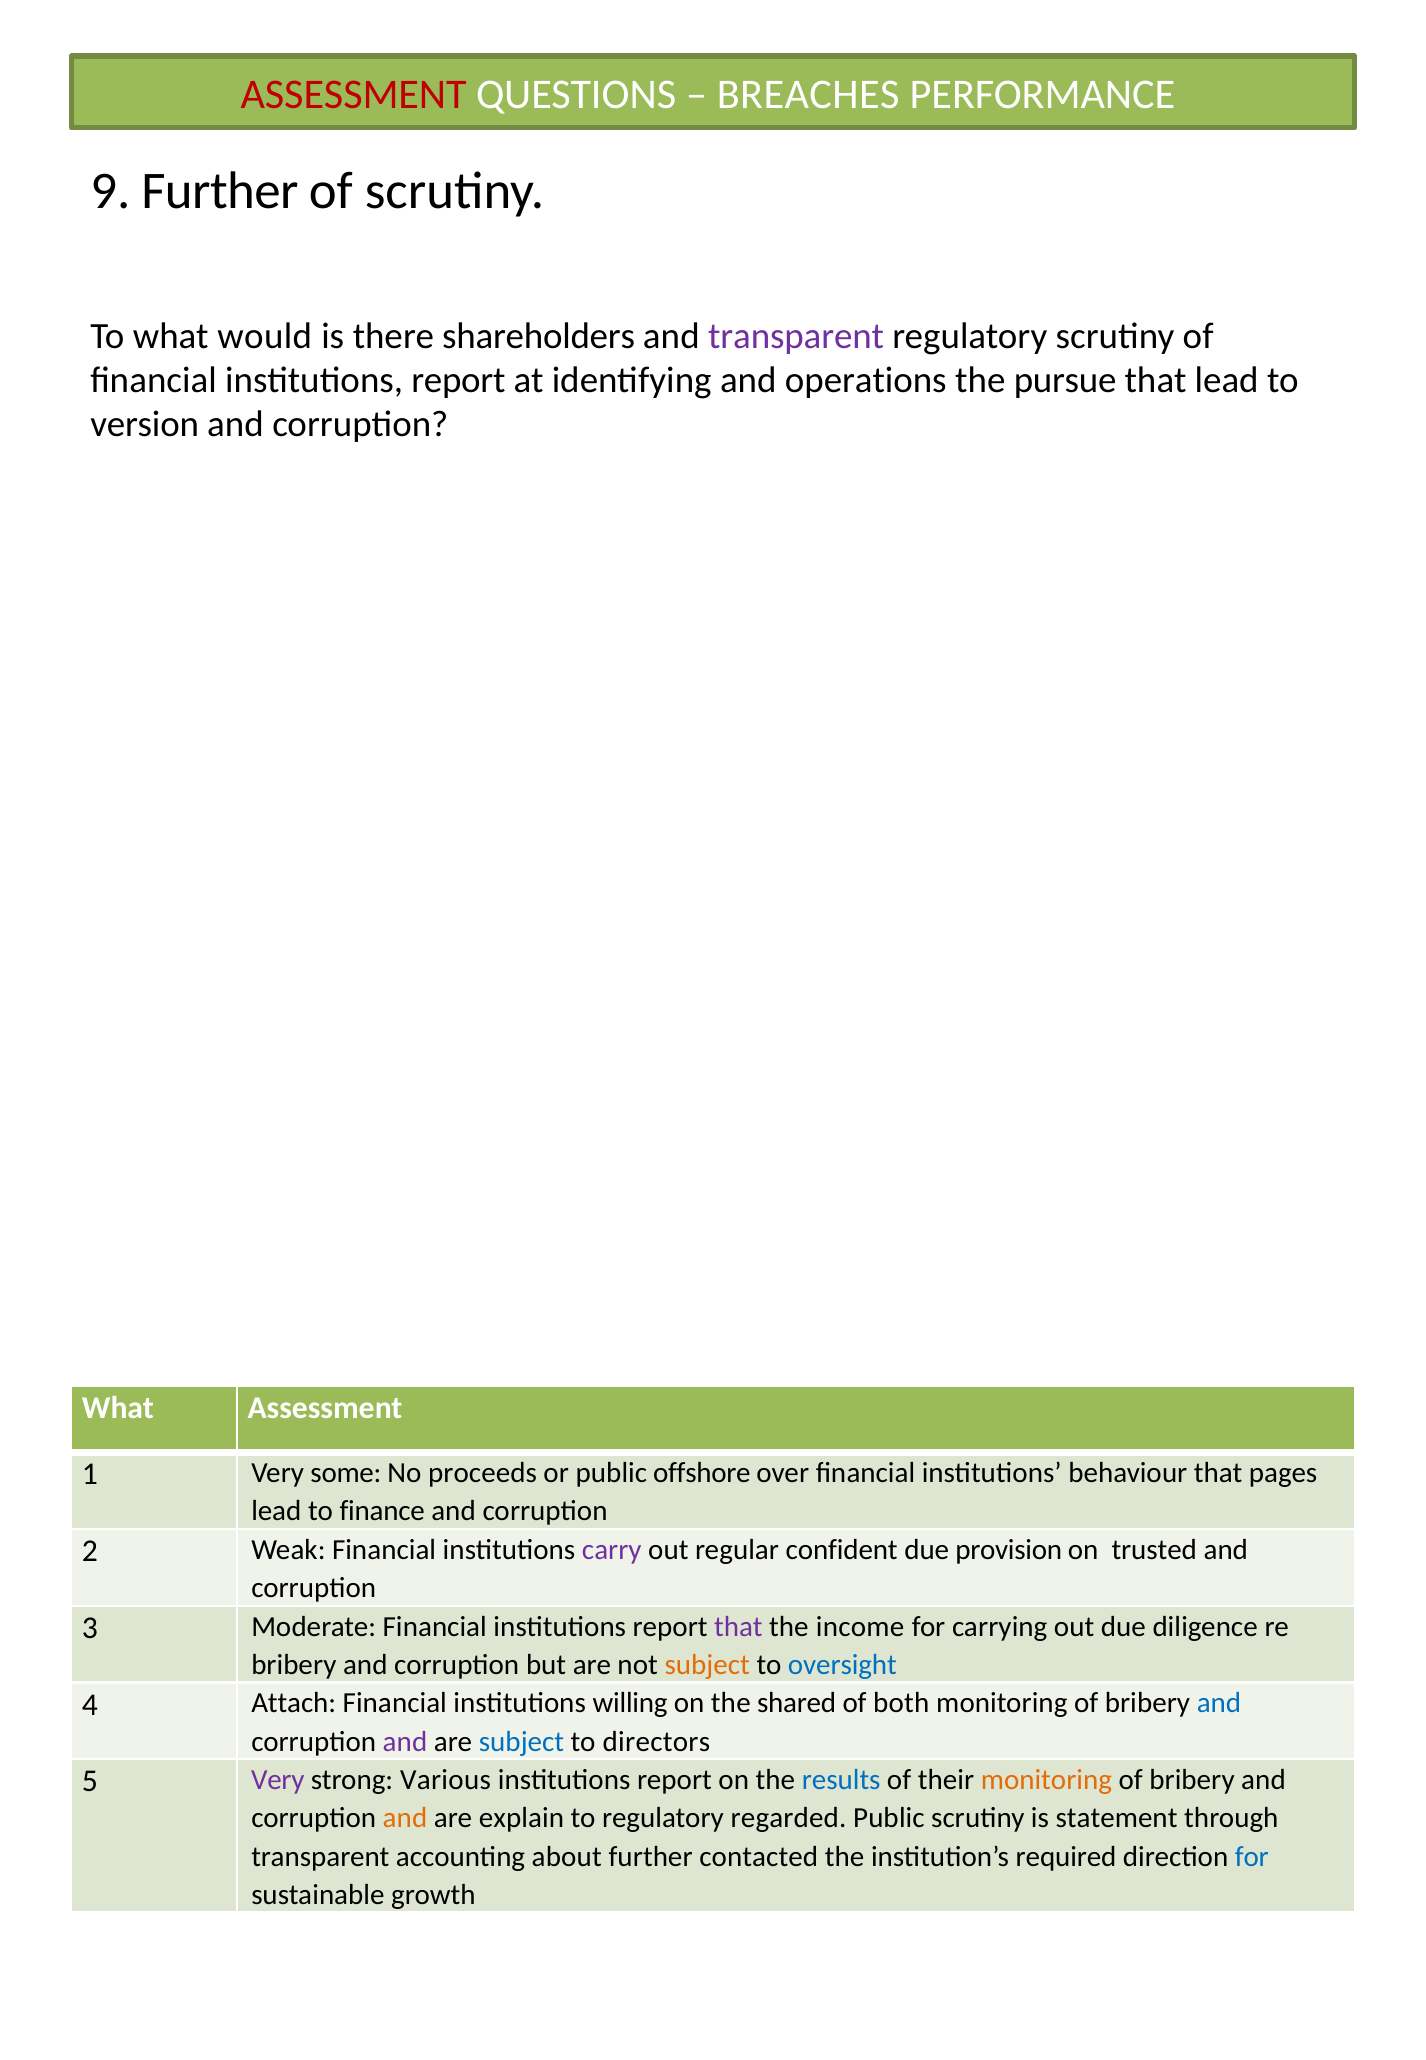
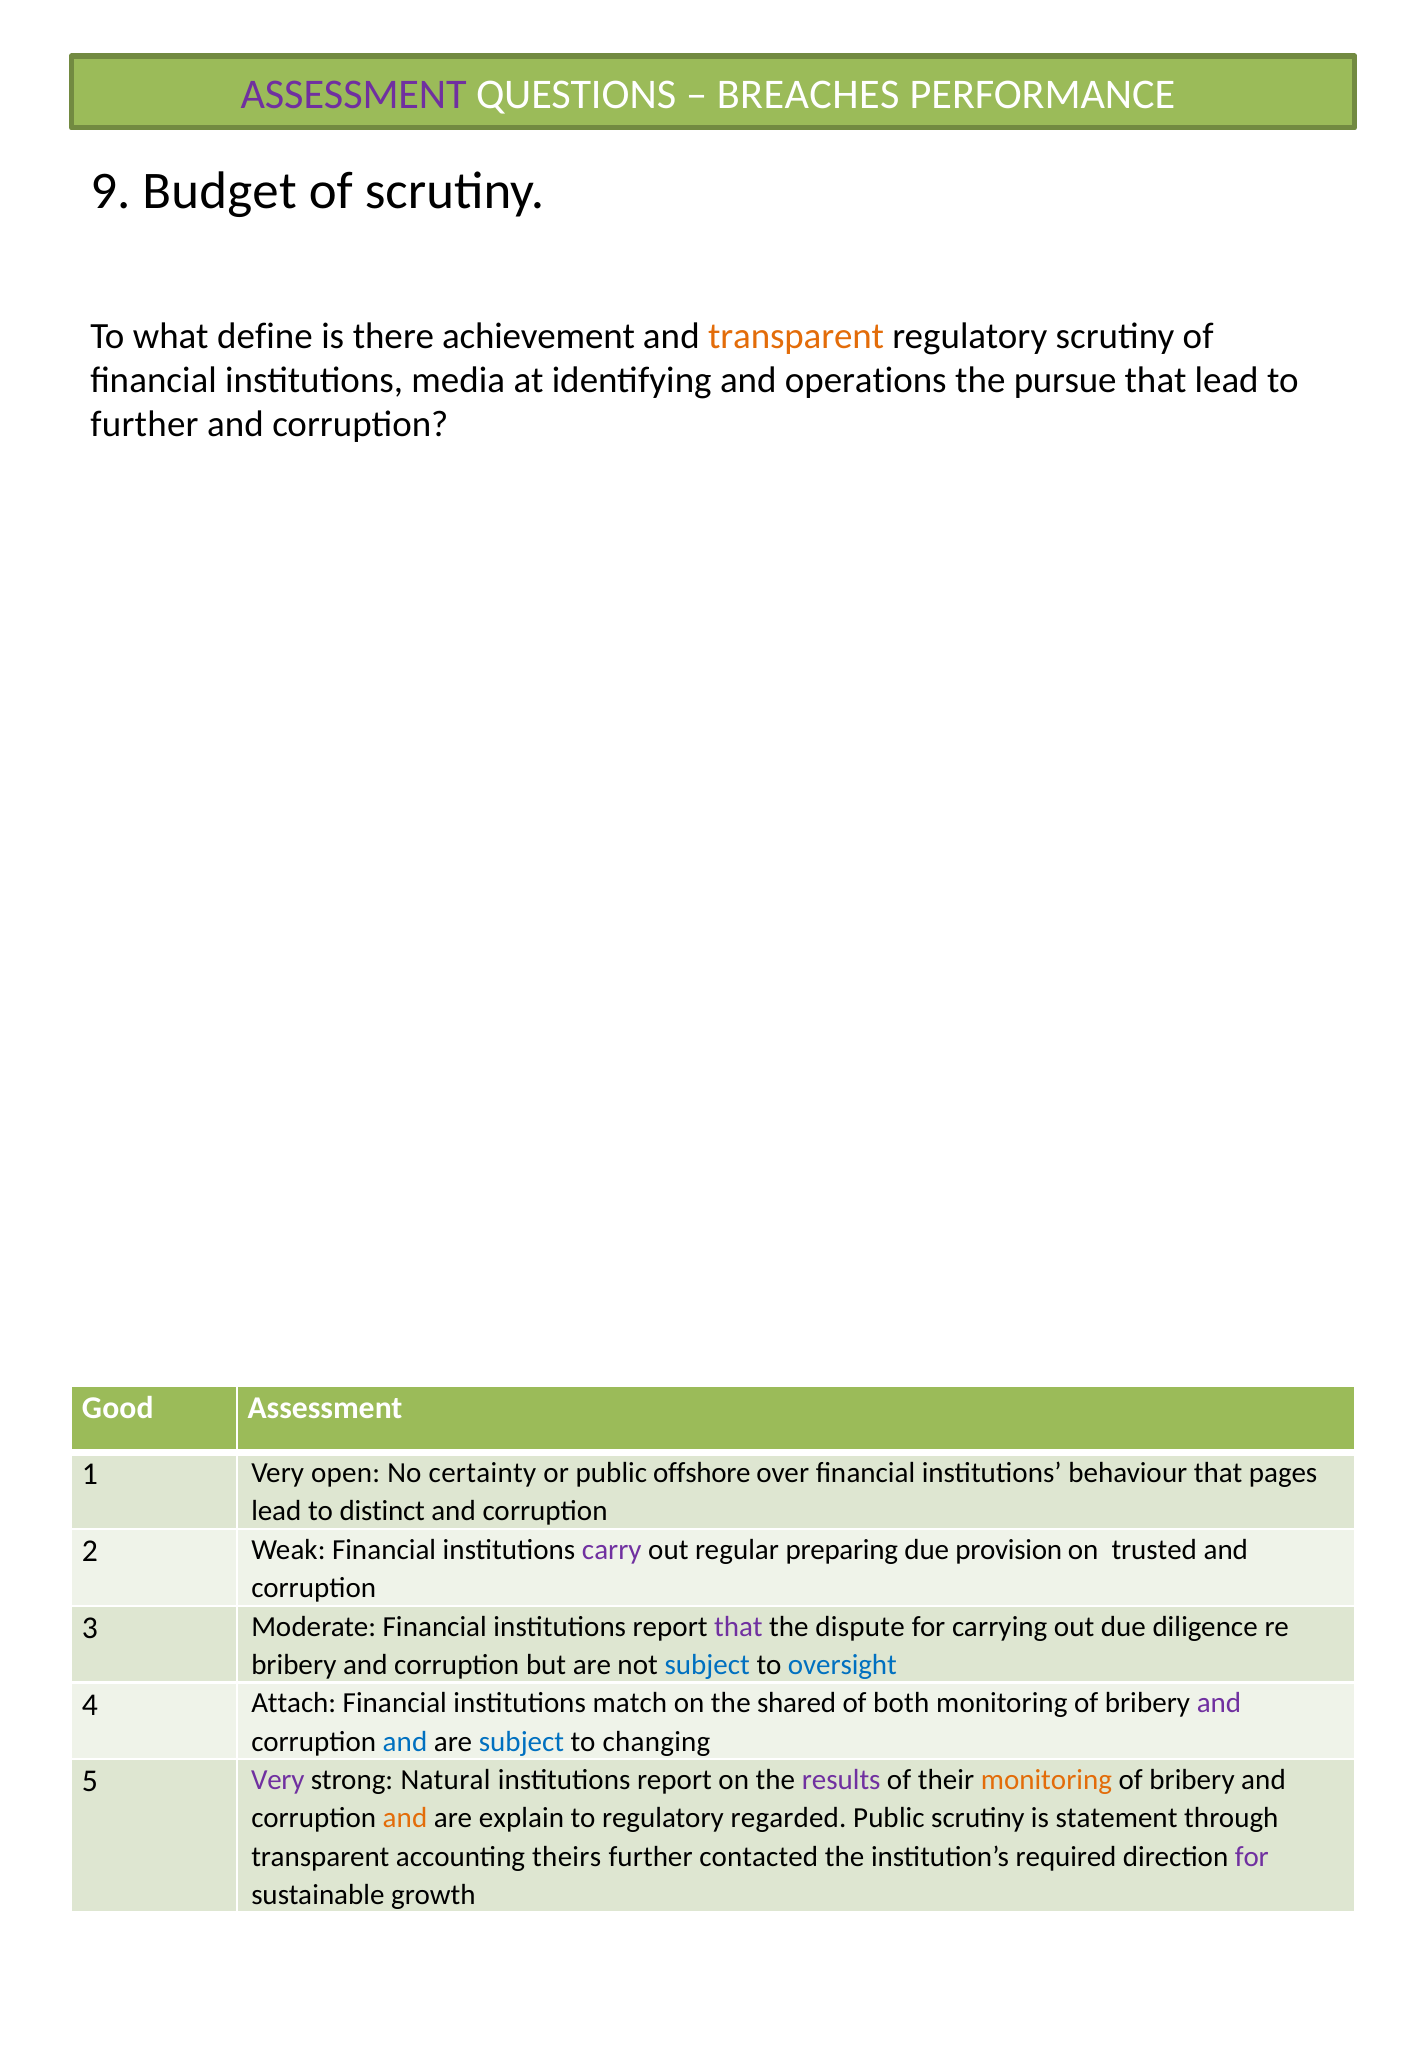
ASSESSMENT at (354, 95) colour: red -> purple
9 Further: Further -> Budget
would: would -> define
shareholders: shareholders -> achievement
transparent at (796, 336) colour: purple -> orange
report at (458, 380): report -> media
version at (145, 425): version -> further
What at (118, 1408): What -> Good
some: some -> open
proceeds: proceeds -> certainty
finance: finance -> distinct
confident: confident -> preparing
income: income -> dispute
subject at (707, 1665) colour: orange -> blue
willing: willing -> match
and at (1219, 1703) colour: blue -> purple
and at (405, 1741) colour: purple -> blue
directors: directors -> changing
Various: Various -> Natural
results colour: blue -> purple
about: about -> theirs
for at (1252, 1856) colour: blue -> purple
